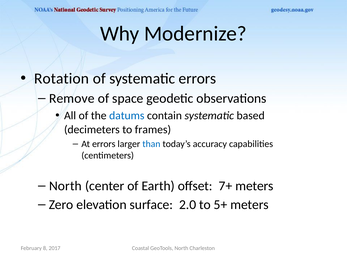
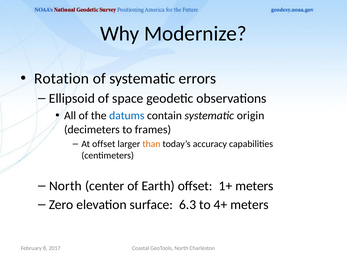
Remove: Remove -> Ellipsoid
based: based -> origin
At errors: errors -> offset
than colour: blue -> orange
7+: 7+ -> 1+
2.0: 2.0 -> 6.3
5+: 5+ -> 4+
